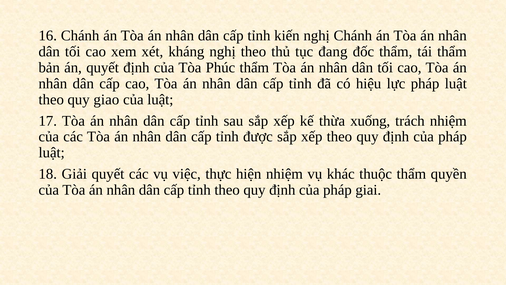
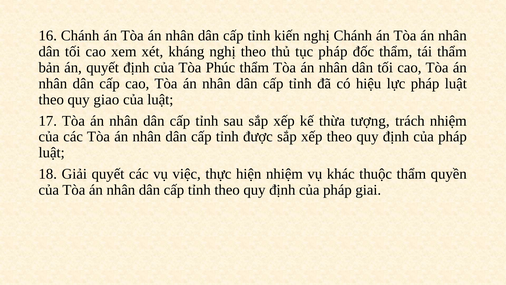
tục đang: đang -> pháp
xuống: xuống -> tượng
